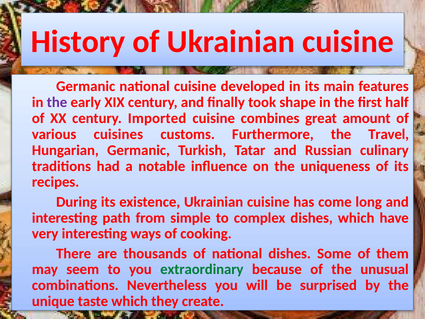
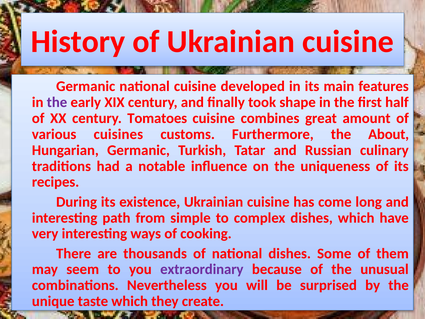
Imported: Imported -> Tomatoes
Travel: Travel -> About
extraordinary colour: green -> purple
